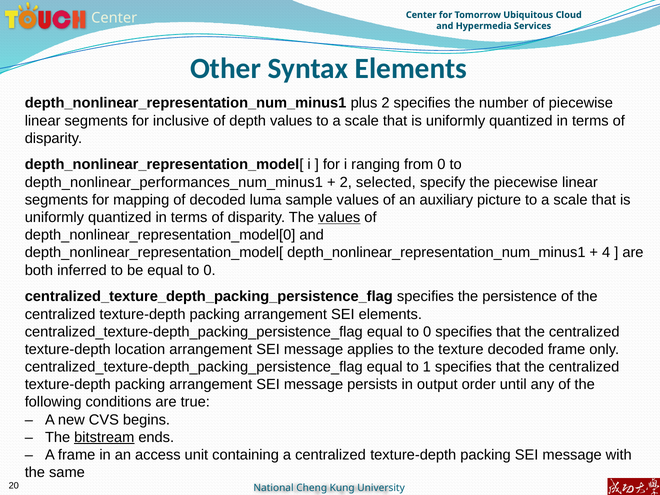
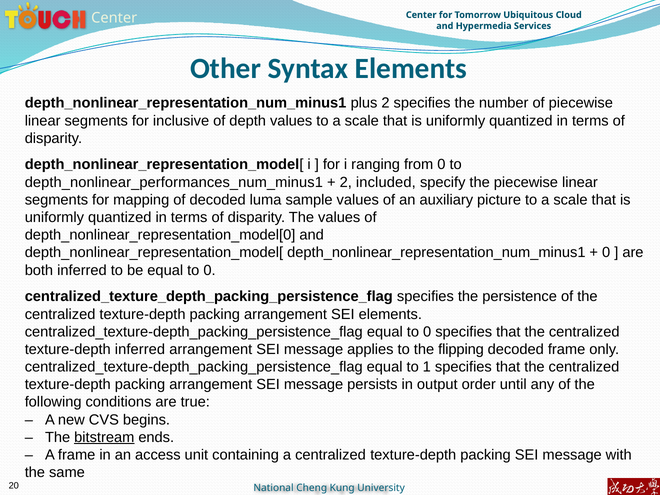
selected: selected -> included
values at (339, 217) underline: present -> none
4 at (606, 253): 4 -> 0
texture-depth location: location -> inferred
texture: texture -> flipping
